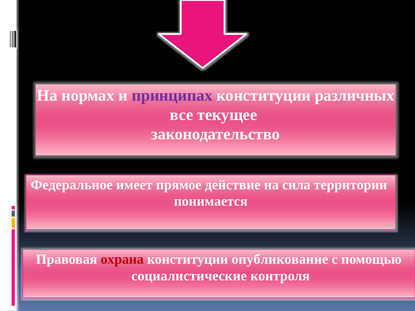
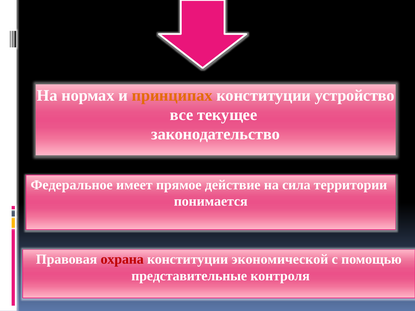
принципах colour: purple -> orange
различных: различных -> устройство
опубликование: опубликование -> экономической
социалистические: социалистические -> представительные
